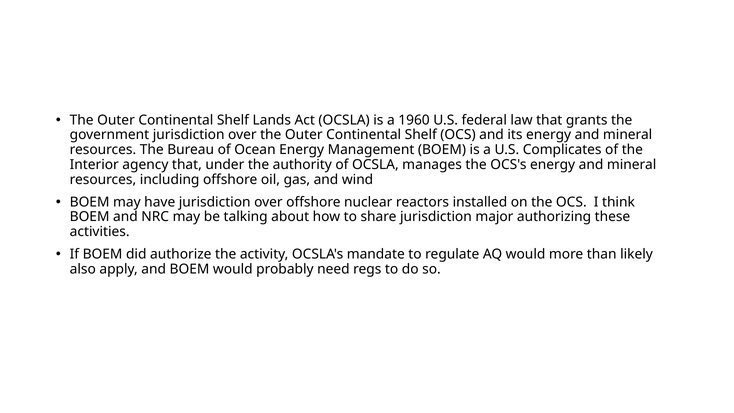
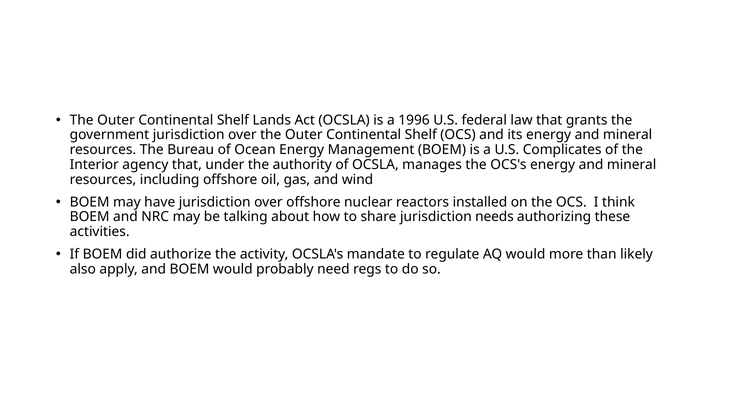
1960: 1960 -> 1996
major: major -> needs
